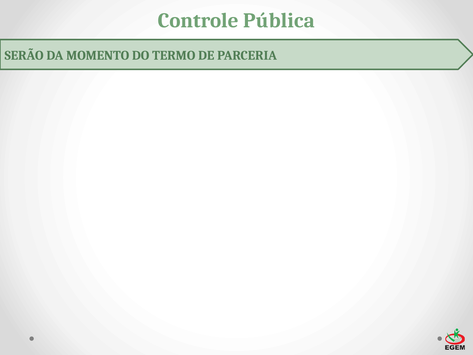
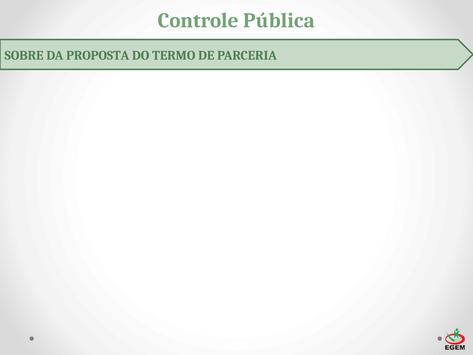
SERÃO: SERÃO -> SOBRE
MOMENTO: MOMENTO -> PROPOSTA
